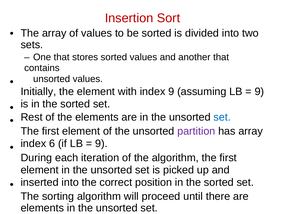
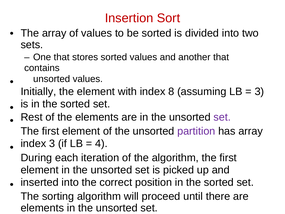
index 9: 9 -> 8
9 at (259, 91): 9 -> 3
set at (222, 117) colour: blue -> purple
index 6: 6 -> 3
9 at (101, 143): 9 -> 4
